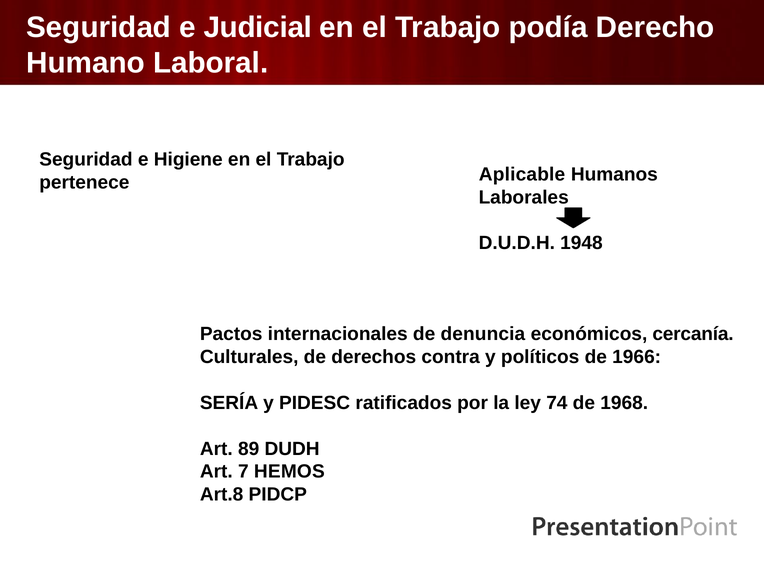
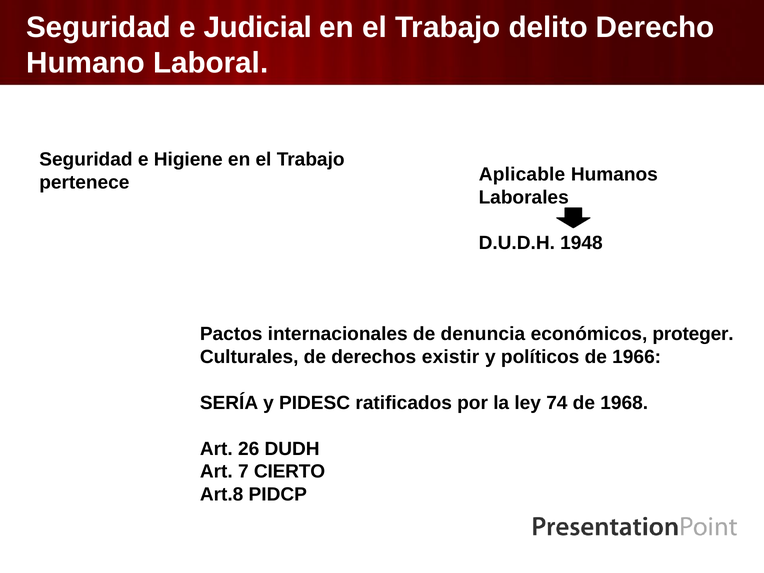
podía: podía -> delito
cercanía: cercanía -> proteger
contra: contra -> existir
89: 89 -> 26
HEMOS: HEMOS -> CIERTO
